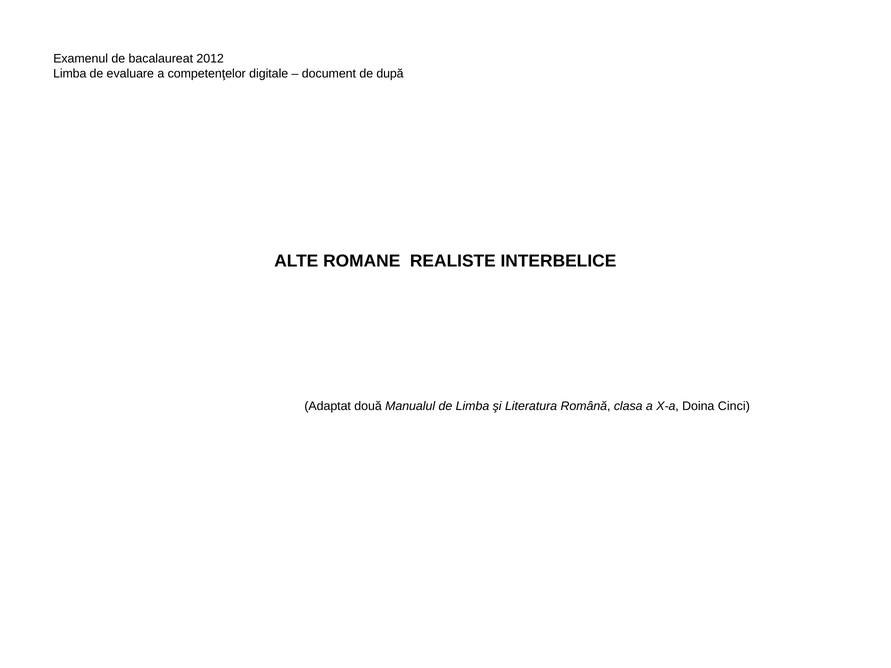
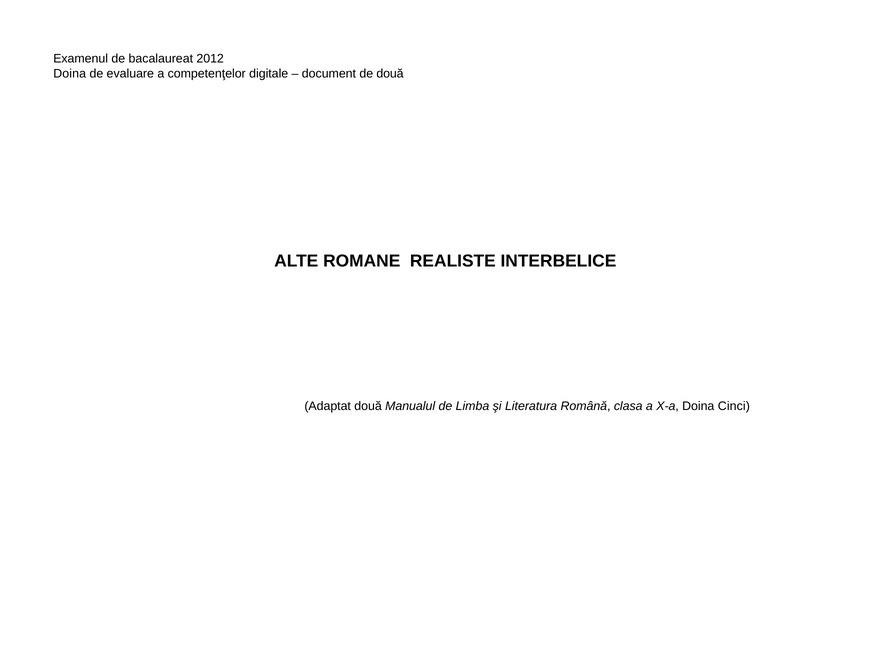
Limba at (70, 74): Limba -> Doina
de după: după -> două
